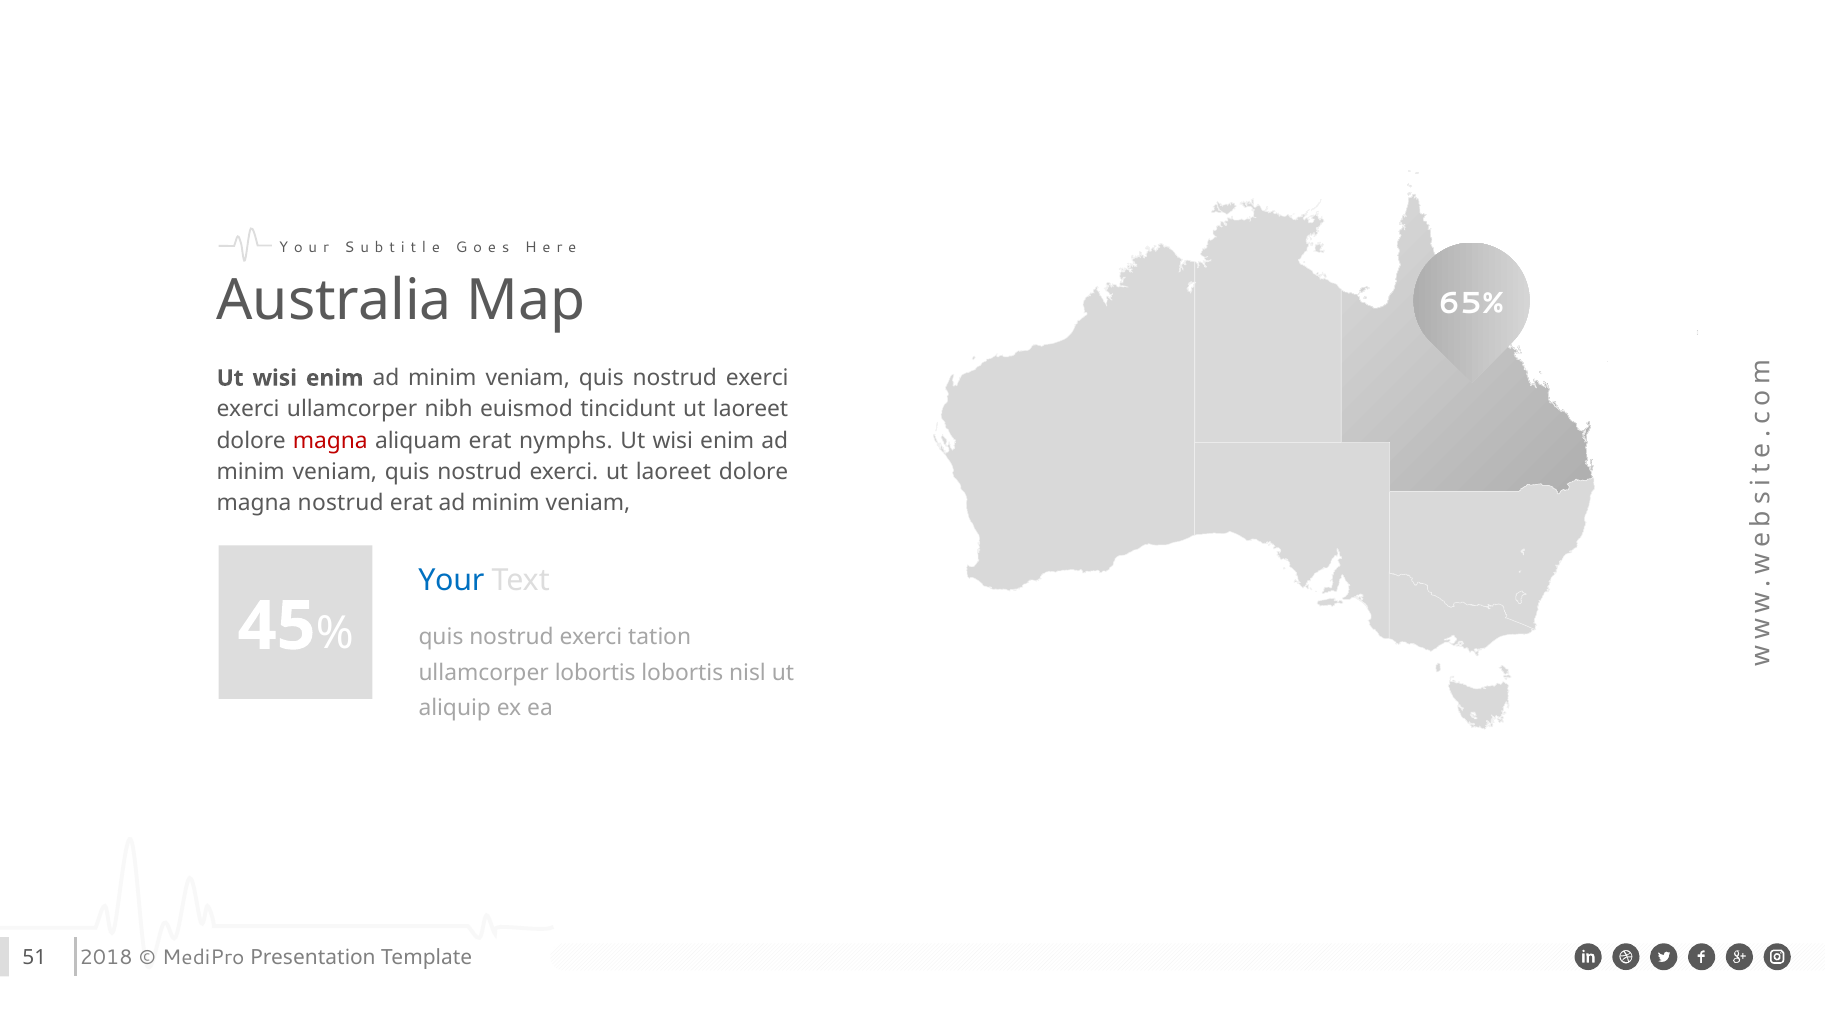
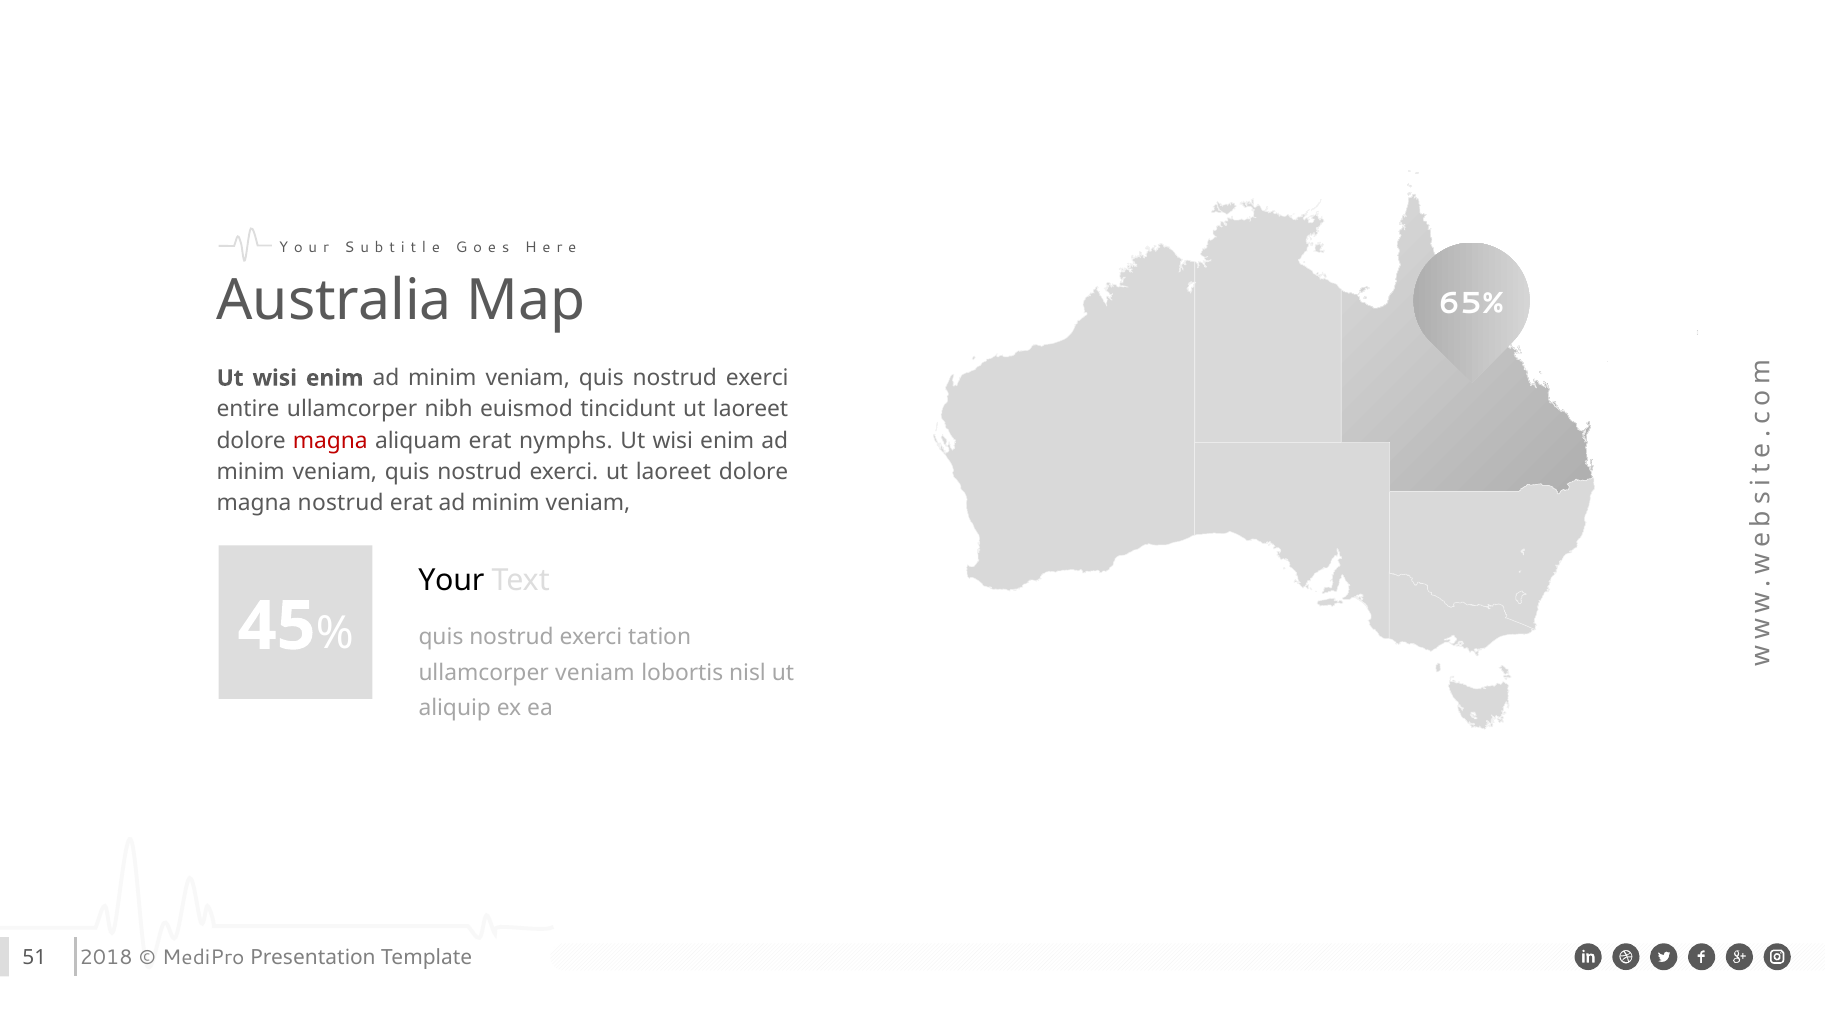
exerci at (248, 410): exerci -> entire
Your colour: blue -> black
ullamcorper lobortis: lobortis -> veniam
